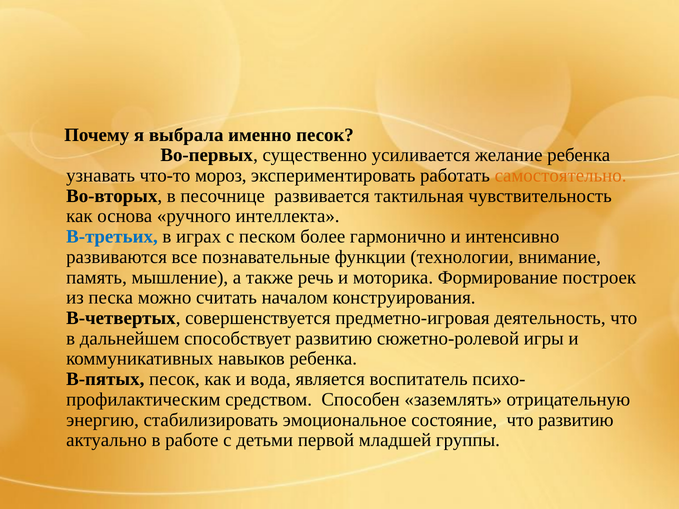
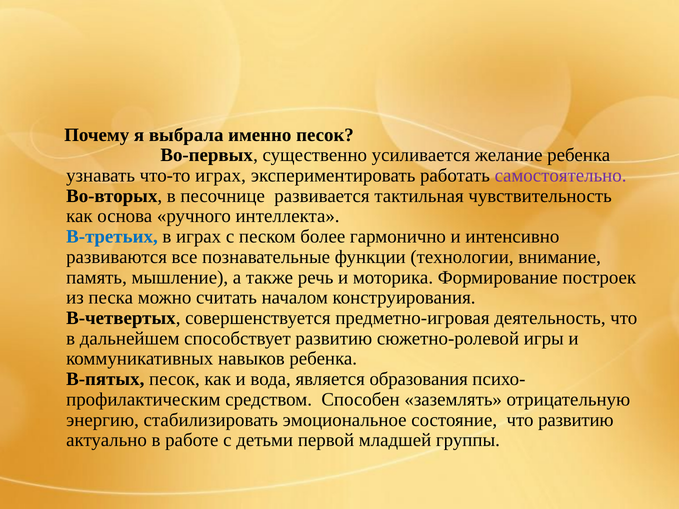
что-то мороз: мороз -> играх
самостоятельно colour: orange -> purple
воспитатель: воспитатель -> образования
